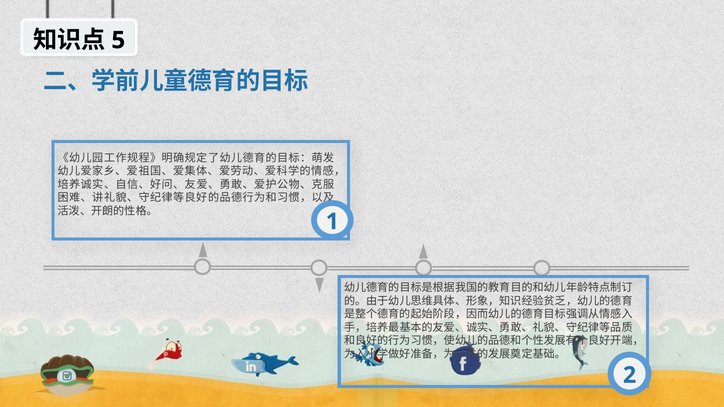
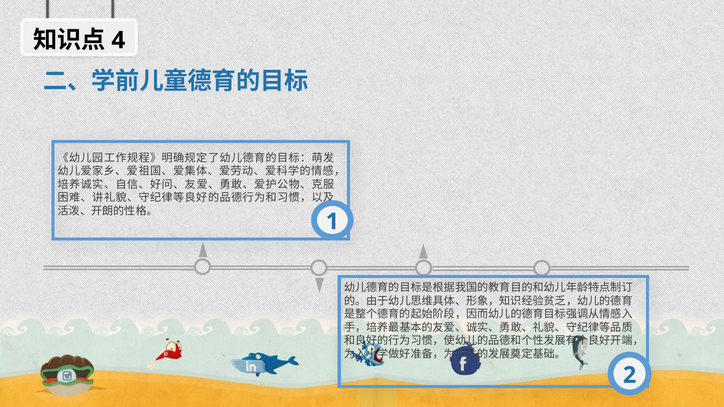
5: 5 -> 4
